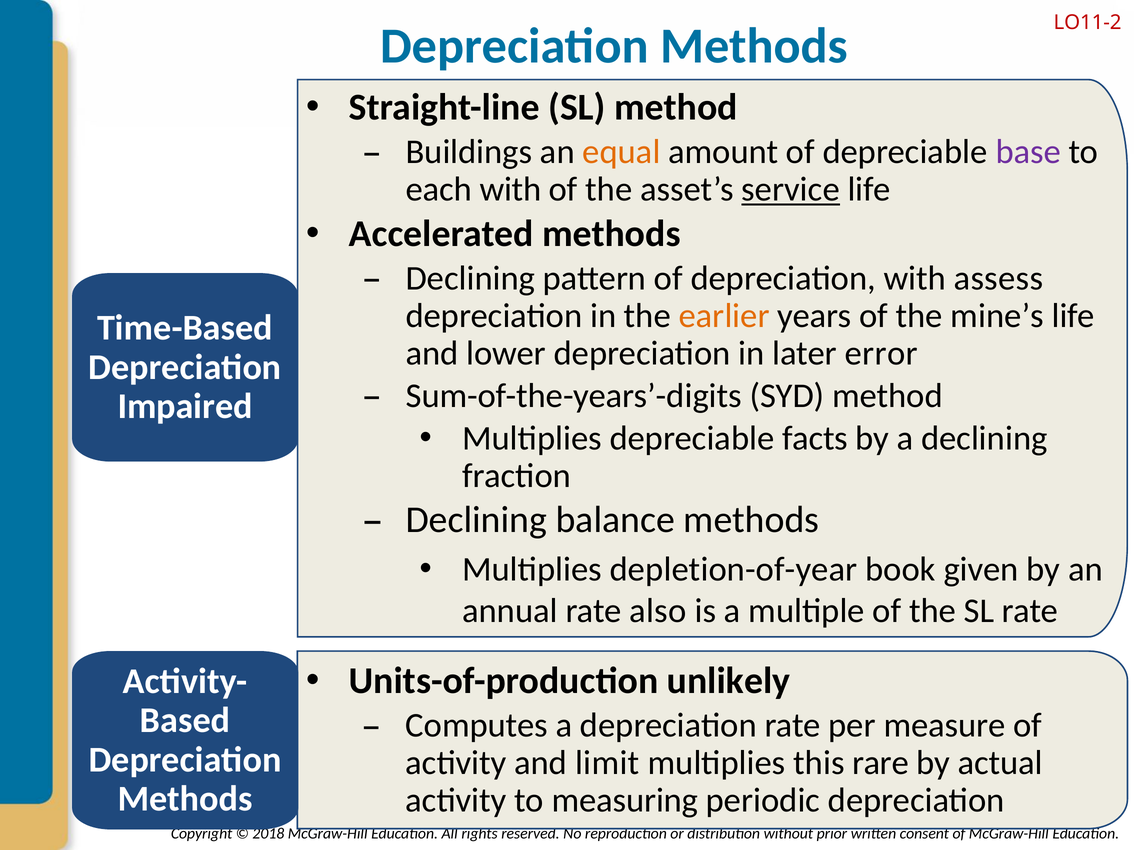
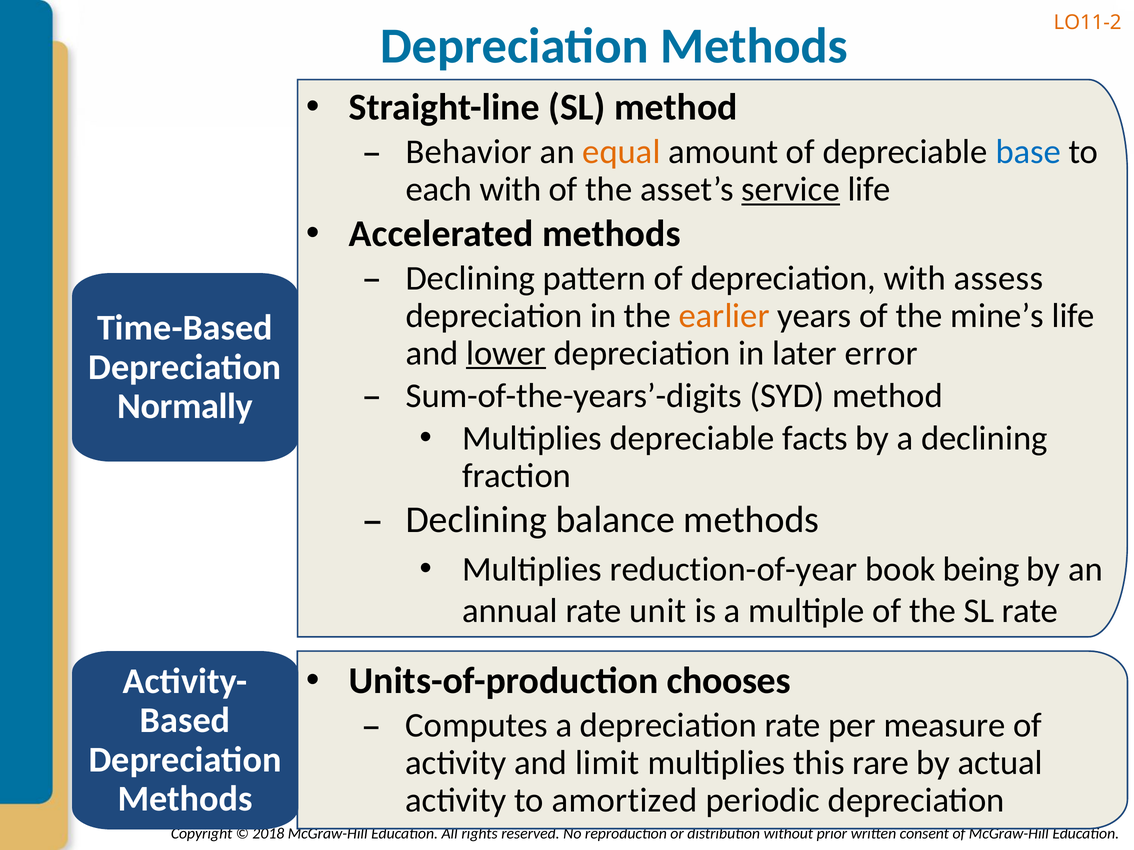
LO11-2 colour: red -> orange
Buildings: Buildings -> Behavior
base colour: purple -> blue
lower underline: none -> present
Impaired: Impaired -> Normally
depletion-of-year: depletion-of-year -> reduction-of-year
given: given -> being
also: also -> unit
unlikely: unlikely -> chooses
measuring: measuring -> amortized
